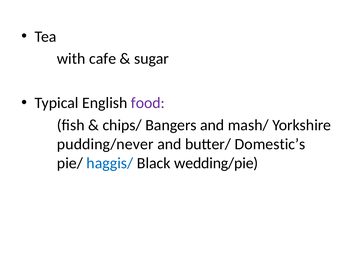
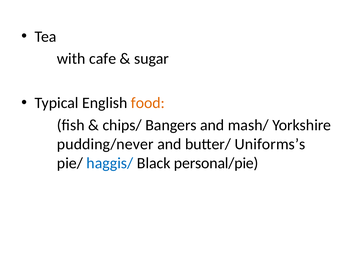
food colour: purple -> orange
Domestic’s: Domestic’s -> Uniforms’s
wedding/pie: wedding/pie -> personal/pie
